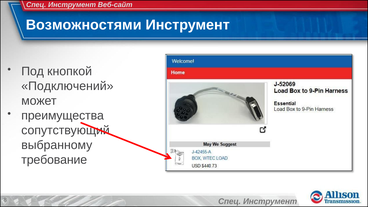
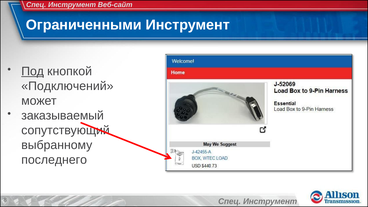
Возможностями: Возможностями -> Ограниченными
Под underline: none -> present
преимущества: преимущества -> заказываемый
требование: требование -> последнего
